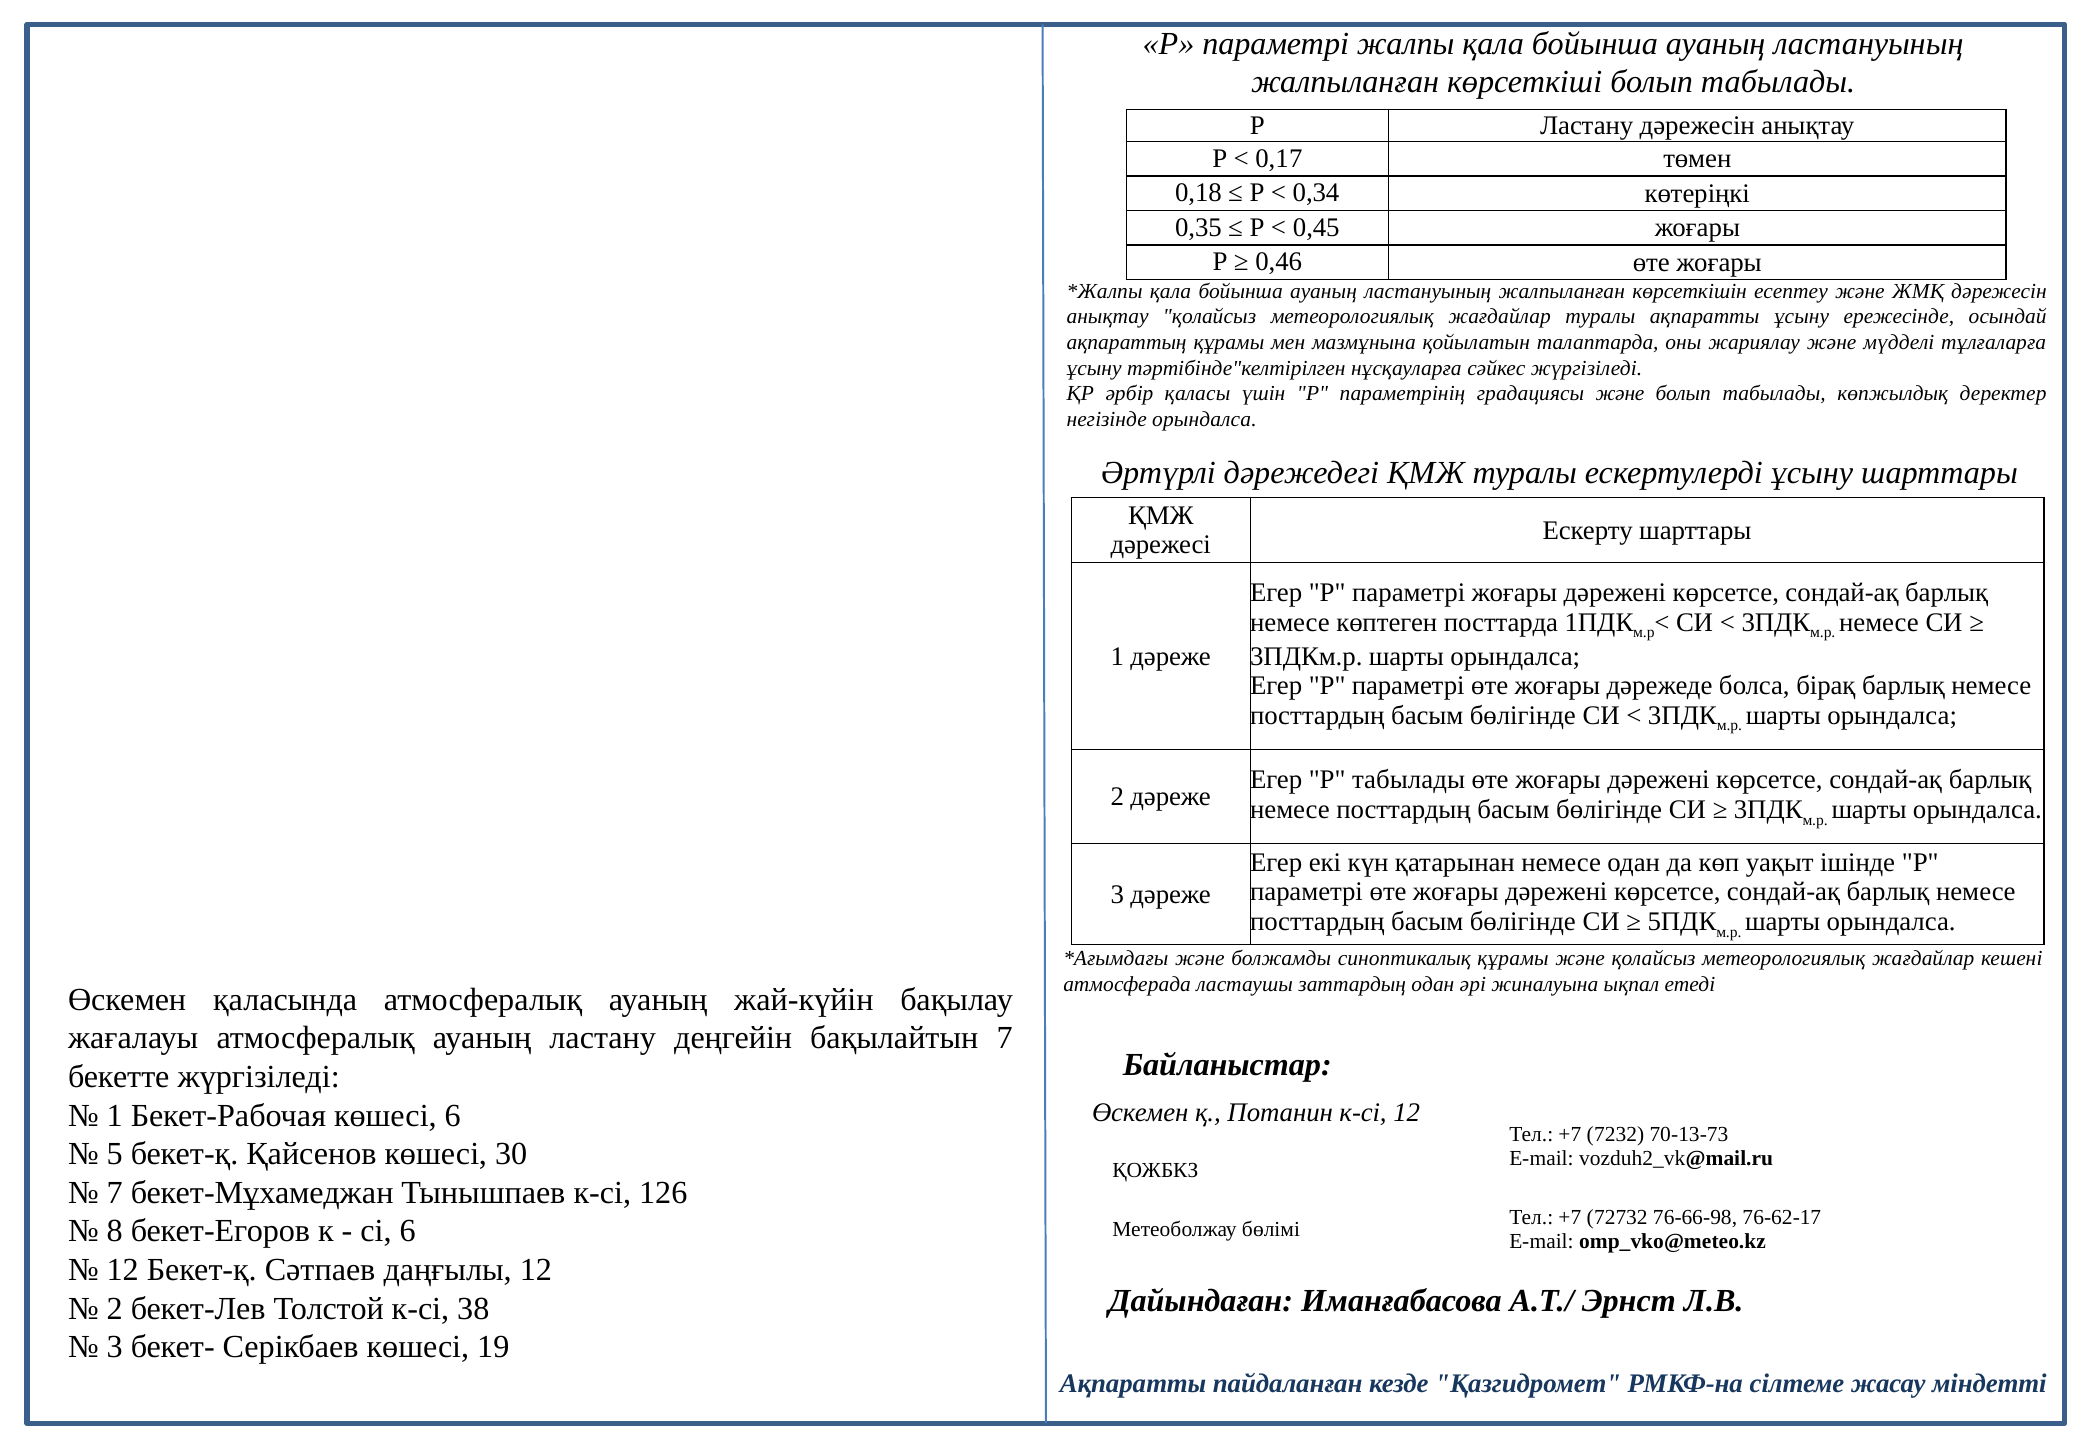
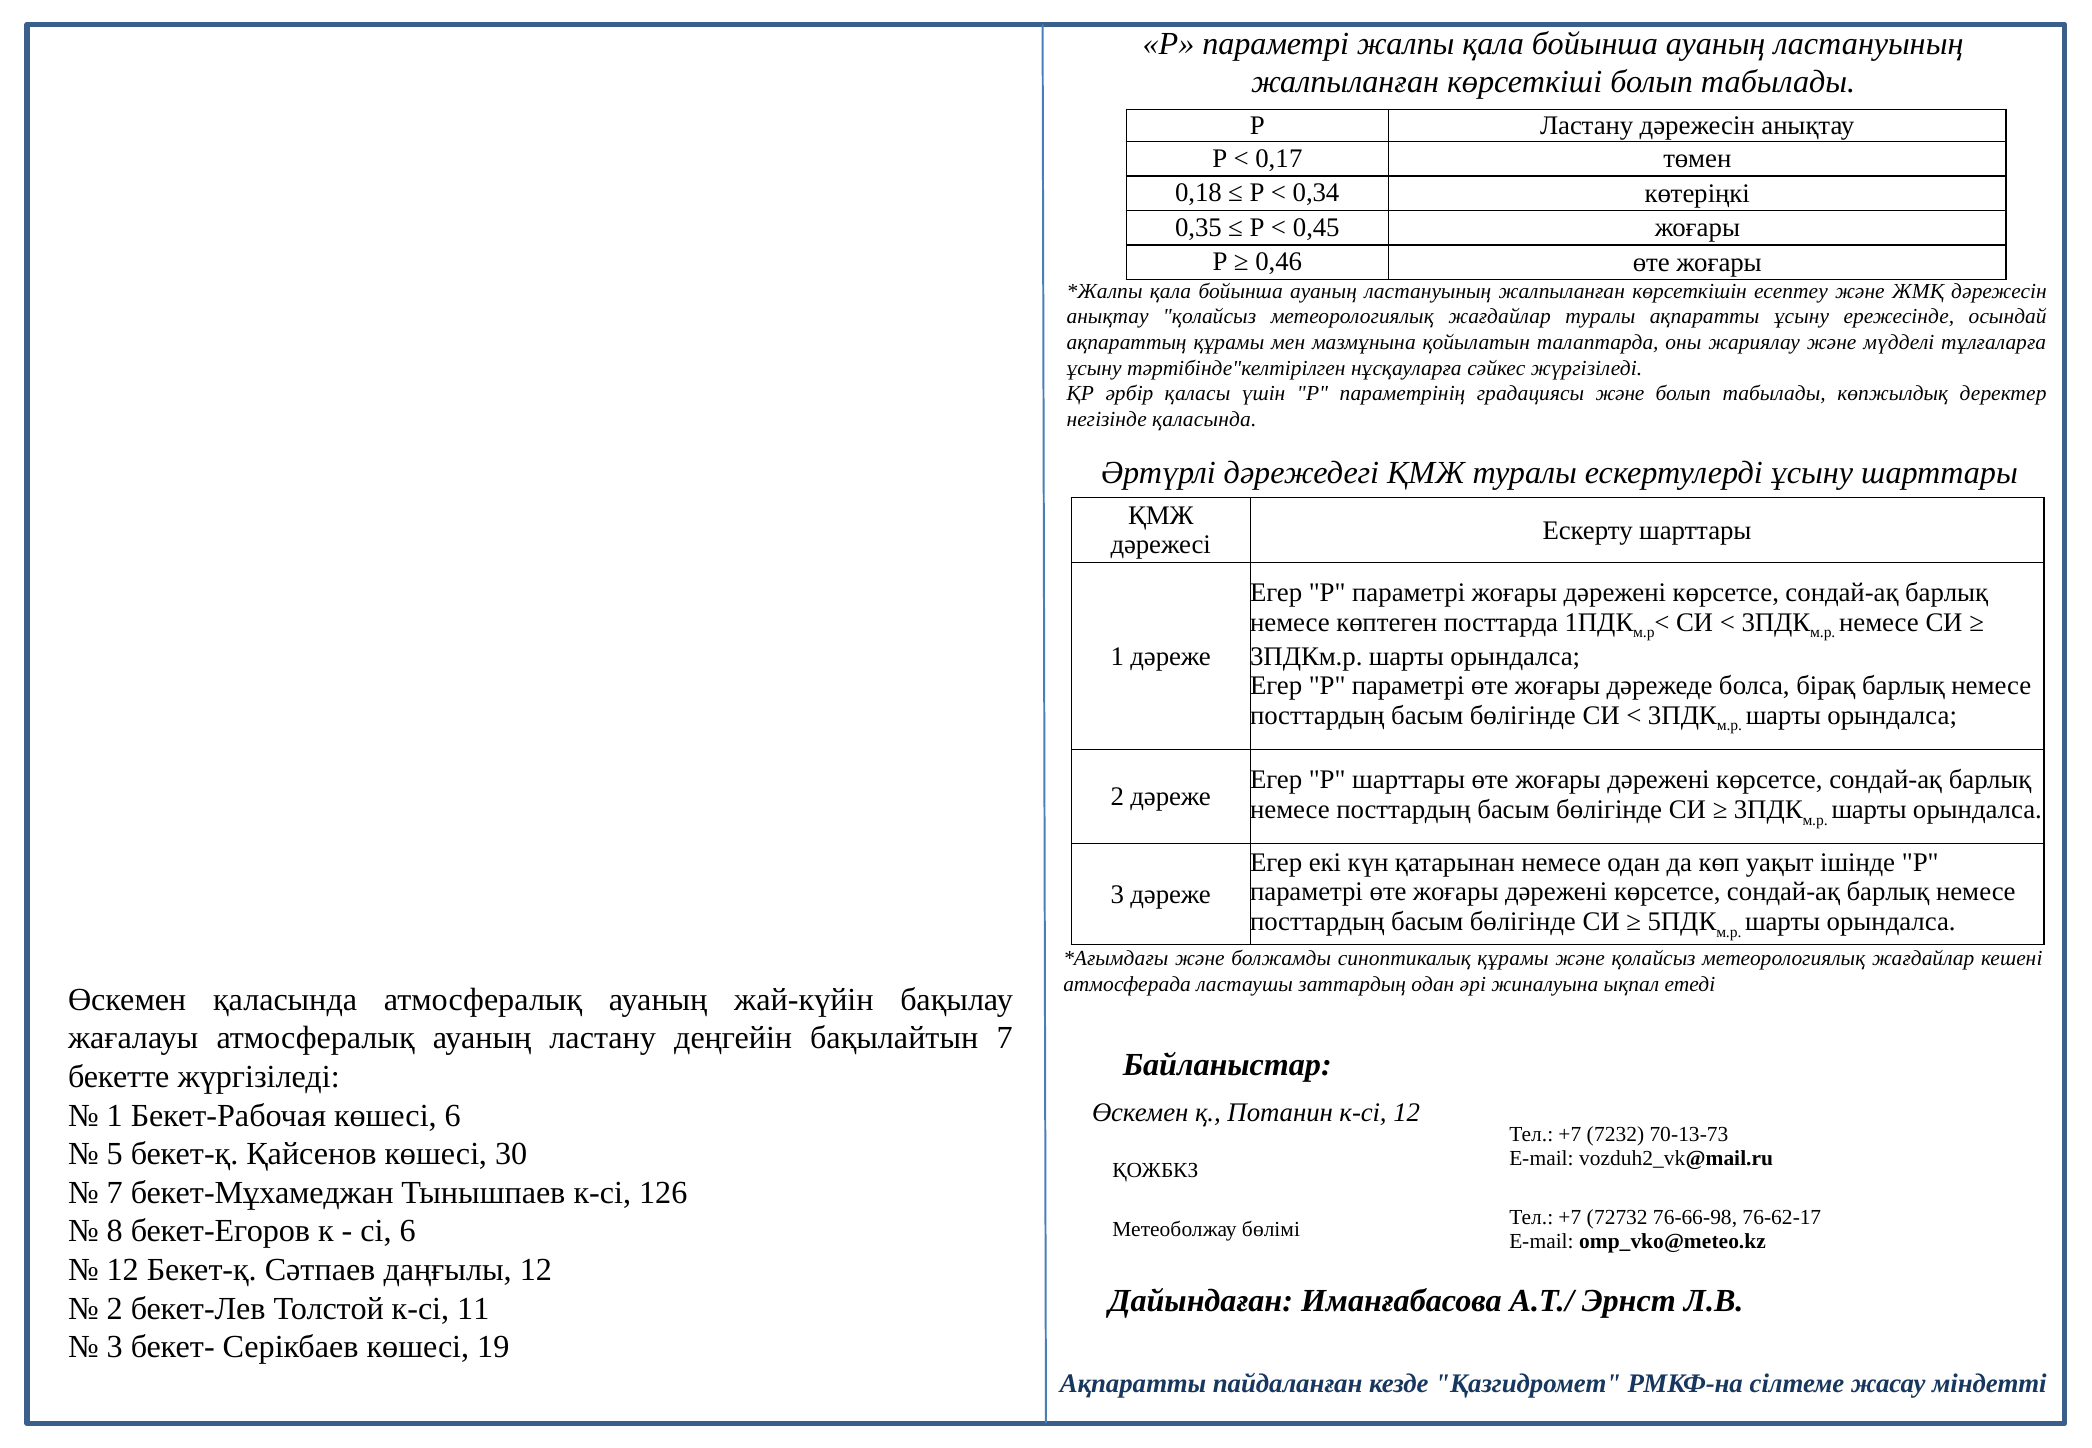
негізінде орындалса: орындалса -> қаласында
Р табылады: табылады -> шарттары
38: 38 -> 11
